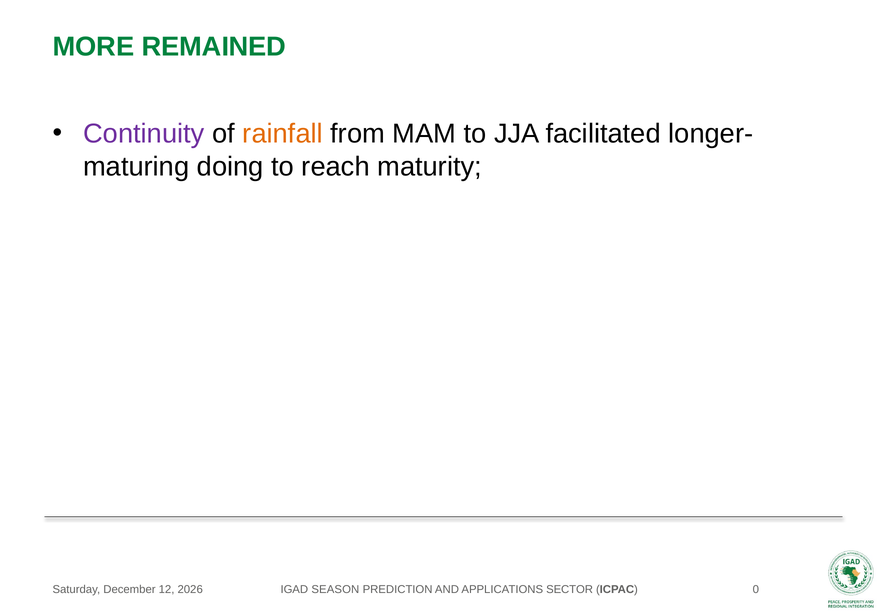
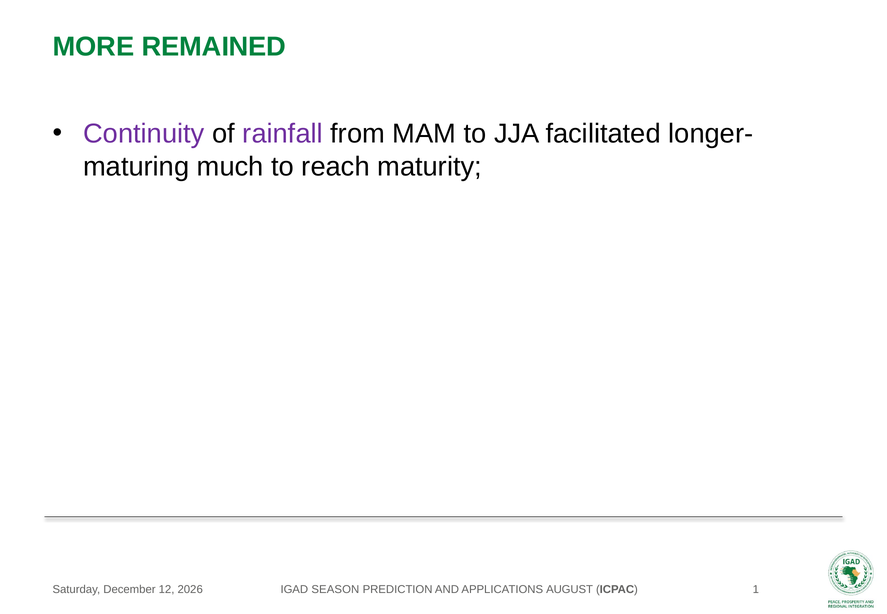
rainfall colour: orange -> purple
doing: doing -> much
SECTOR: SECTOR -> AUGUST
0: 0 -> 1
